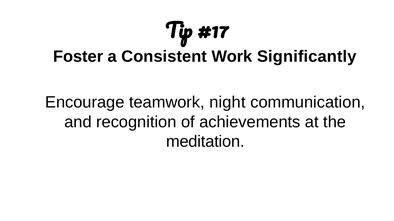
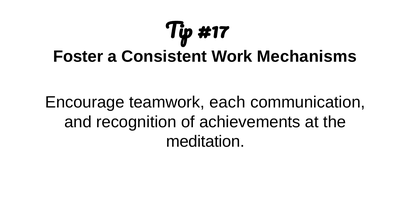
Significantly: Significantly -> Mechanisms
night: night -> each
